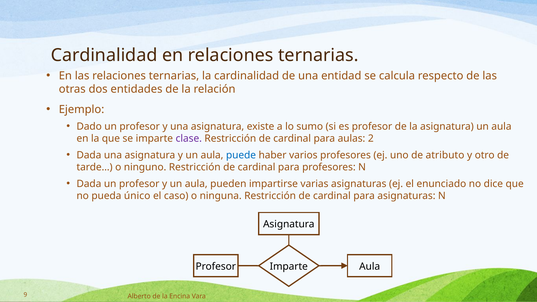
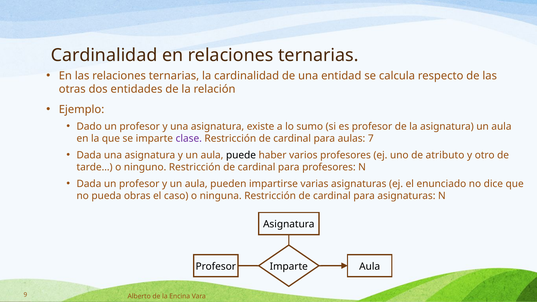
2: 2 -> 7
puede colour: blue -> black
único: único -> obras
